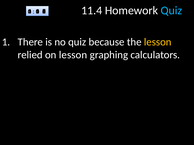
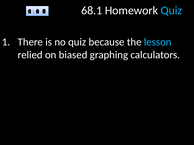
11.4: 11.4 -> 68.1
lesson at (158, 42) colour: yellow -> light blue
on lesson: lesson -> biased
